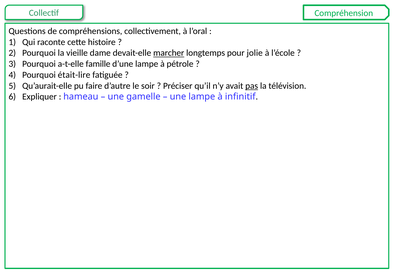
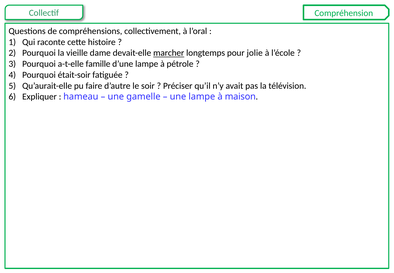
était-lire: était-lire -> était-soir
pas underline: present -> none
infinitif: infinitif -> maison
